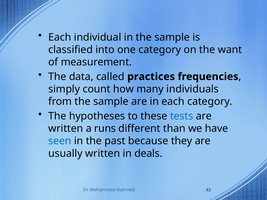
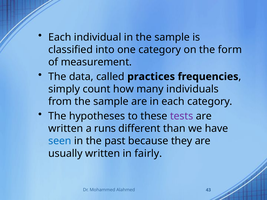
want: want -> form
tests colour: blue -> purple
deals: deals -> fairly
